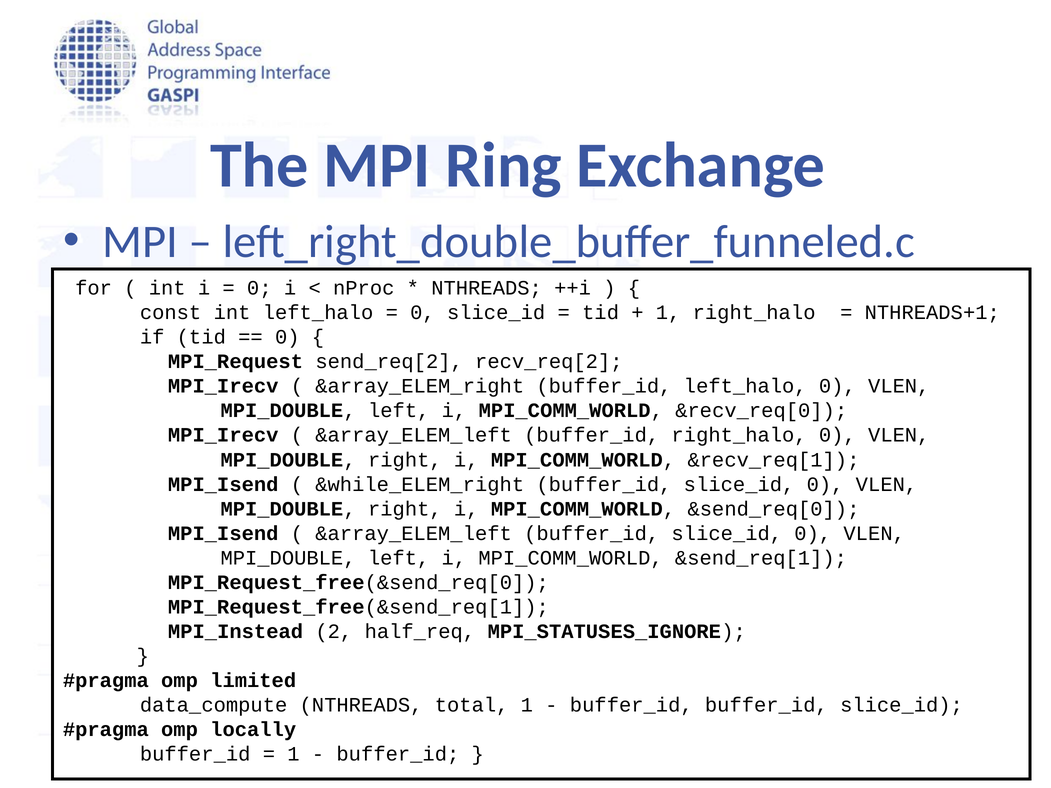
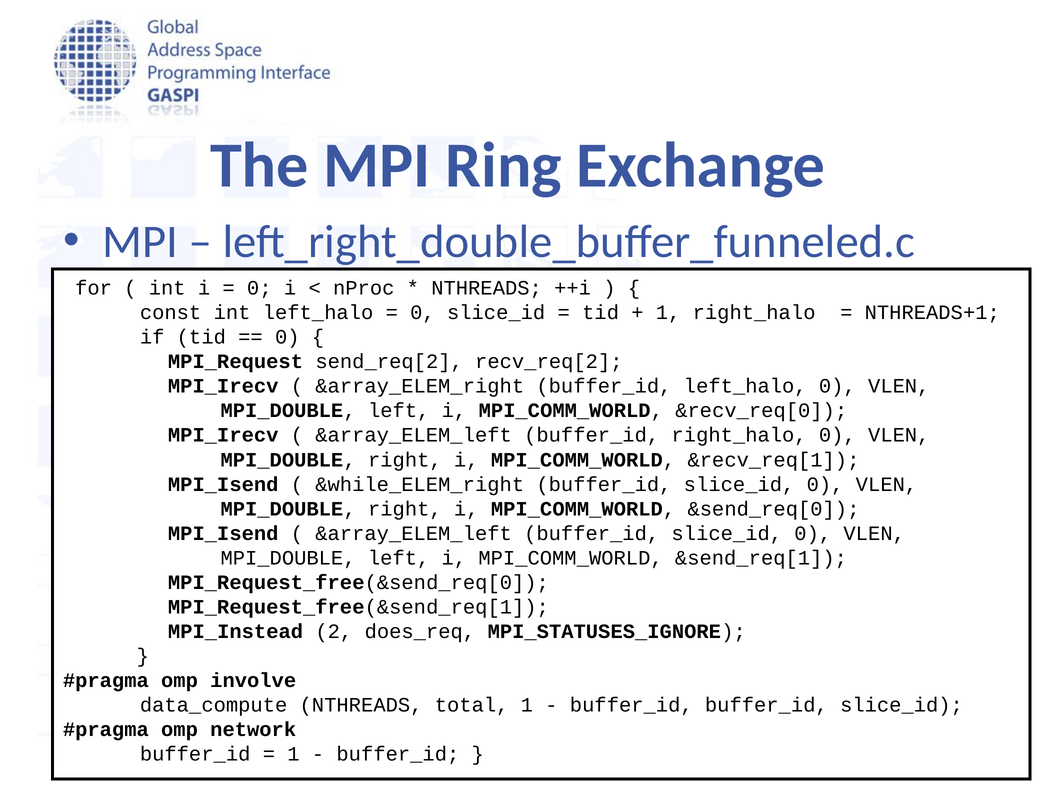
half_req: half_req -> does_req
limited: limited -> involve
locally: locally -> network
